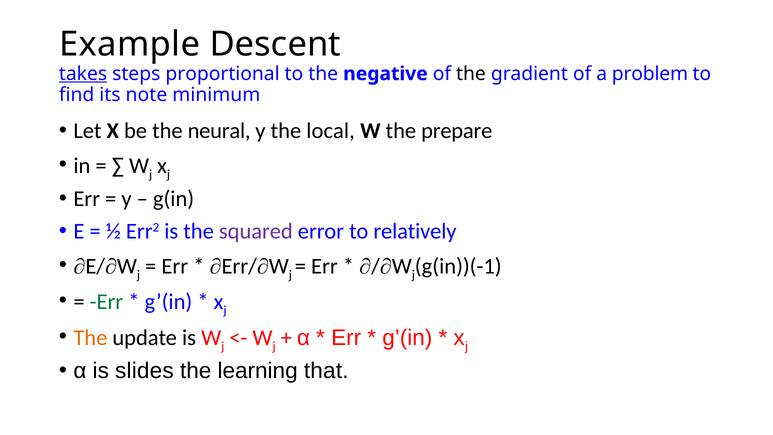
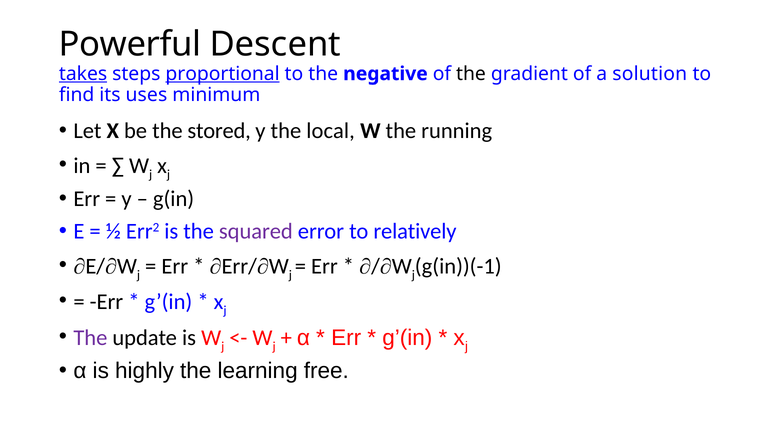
Example: Example -> Powerful
proportional underline: none -> present
problem: problem -> solution
note: note -> uses
neural: neural -> stored
prepare: prepare -> running
Err at (106, 302) colour: green -> black
The at (90, 337) colour: orange -> purple
slides: slides -> highly
that: that -> free
